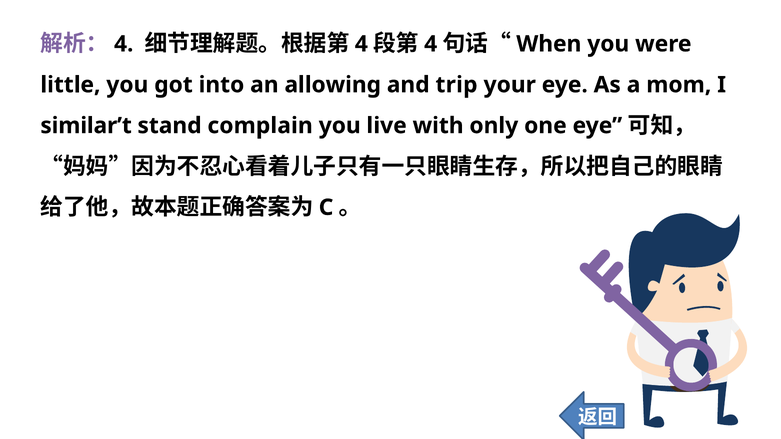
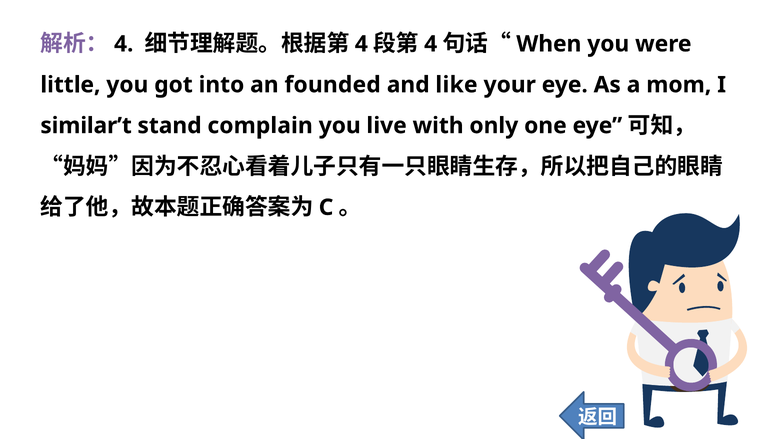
allowing: allowing -> founded
trip: trip -> like
